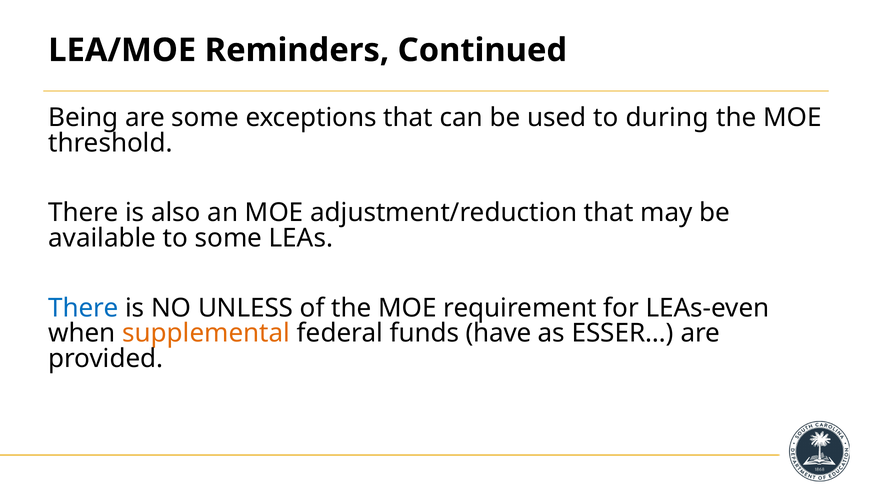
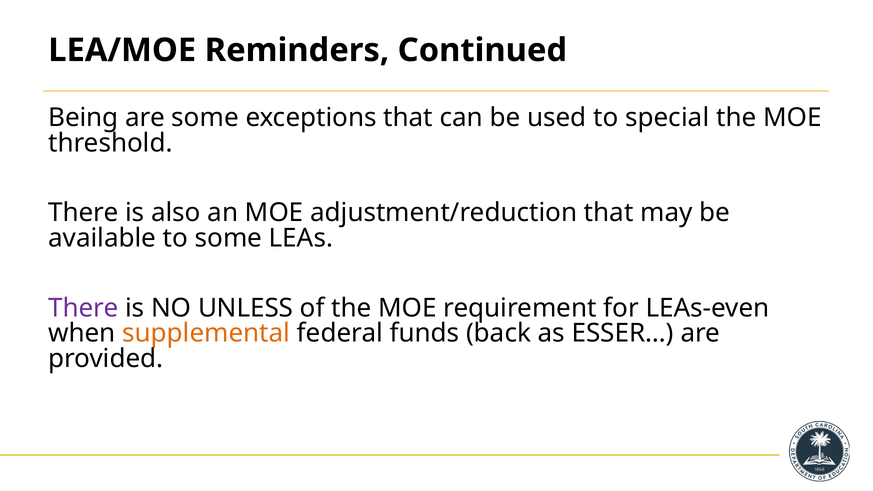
during: during -> special
There at (83, 308) colour: blue -> purple
have: have -> back
